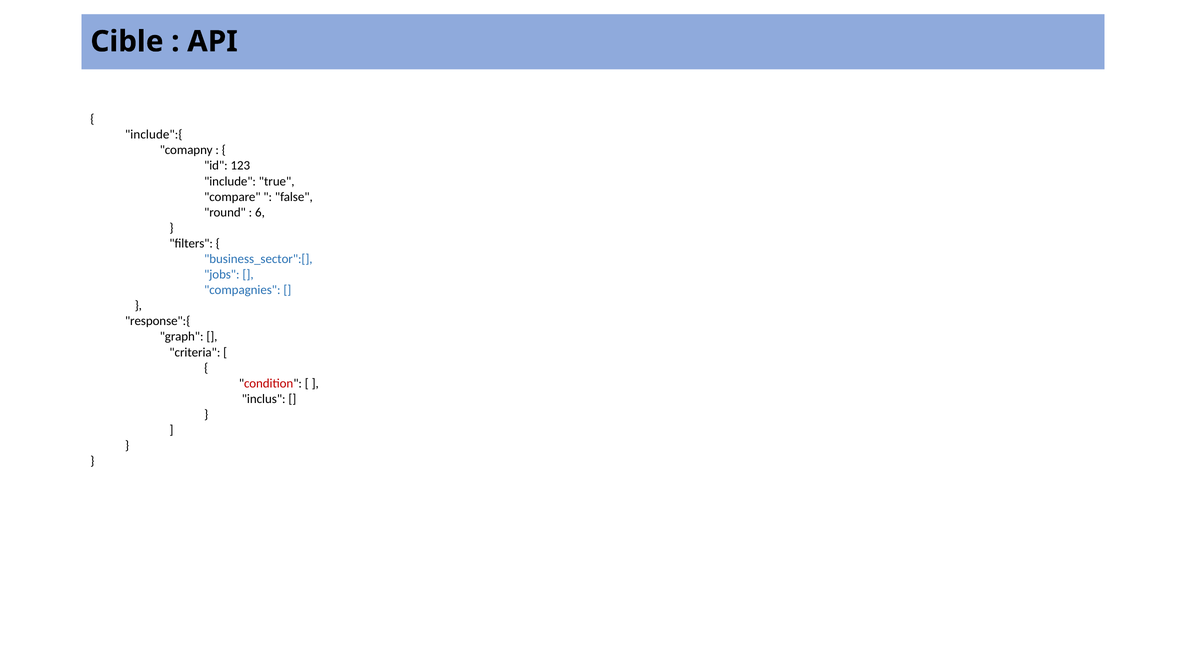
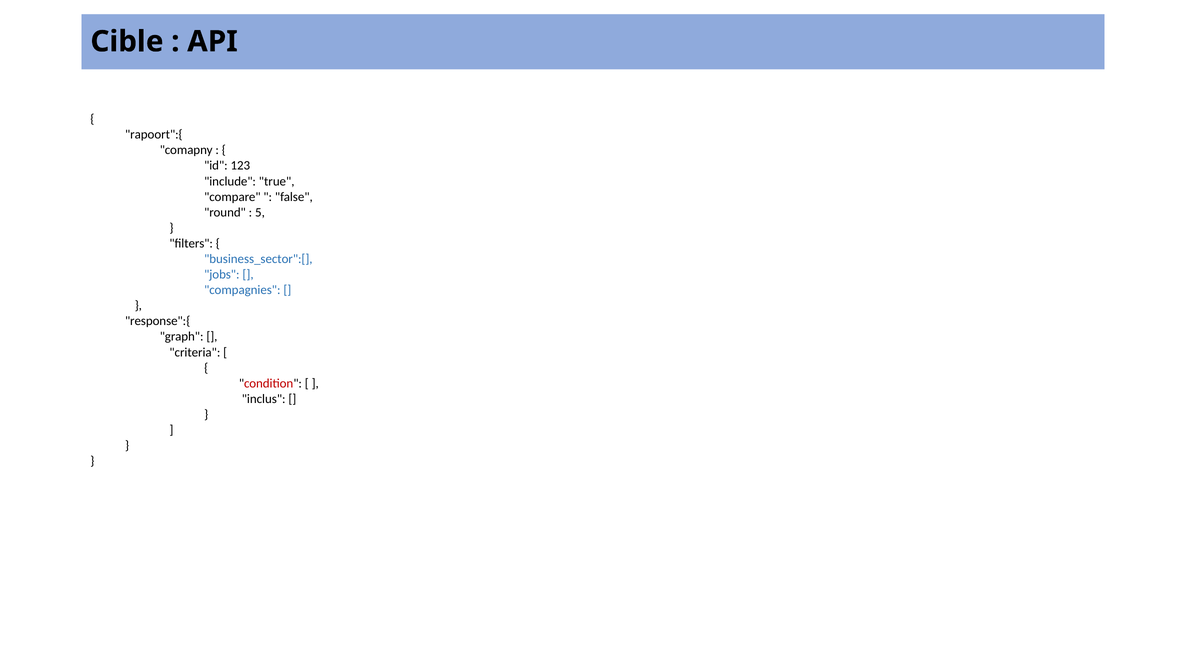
include":{: include":{ -> rapoort":{
6: 6 -> 5
